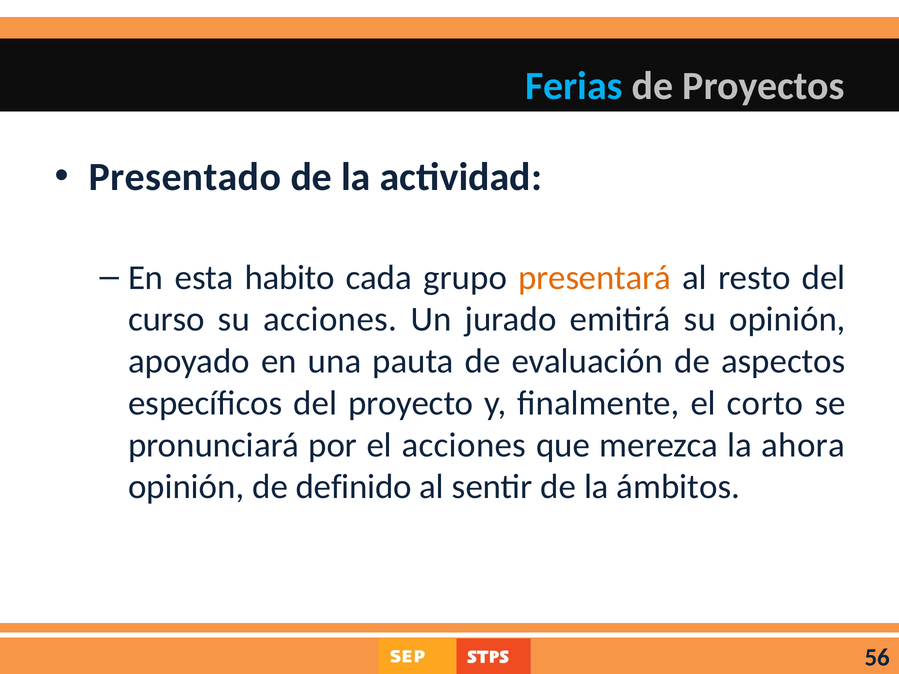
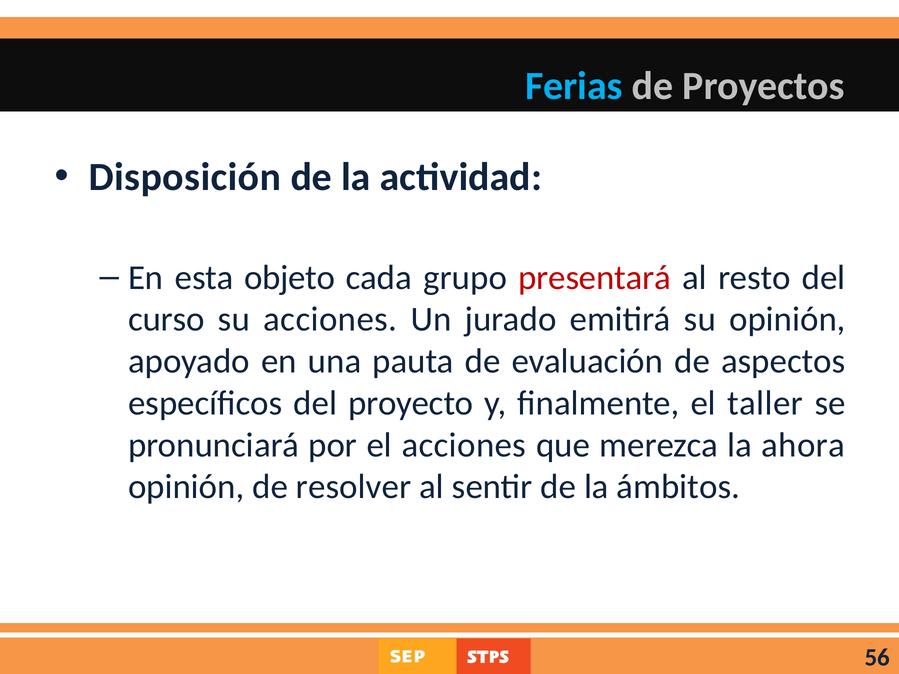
Presentado: Presentado -> Disposición
habito: habito -> objeto
presentará colour: orange -> red
corto: corto -> taller
definido: definido -> resolver
